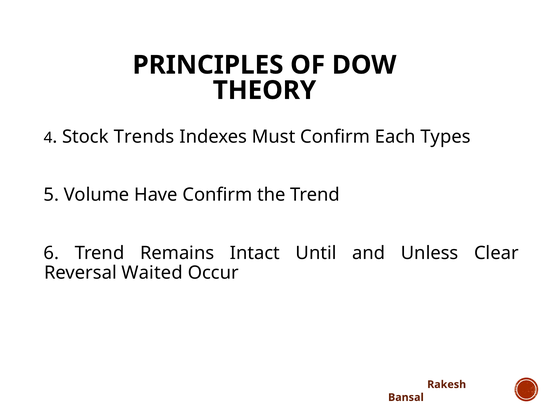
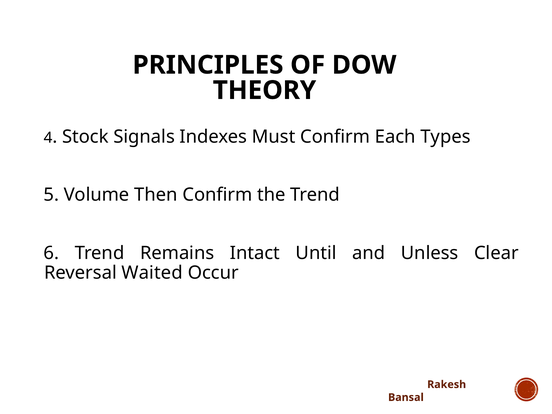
Trends: Trends -> Signals
Have: Have -> Then
